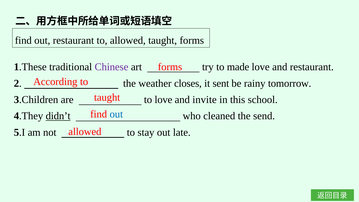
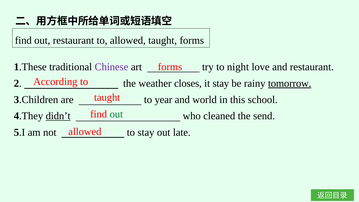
made: made -> night
it sent: sent -> stay
tomorrow underline: none -> present
to love: love -> year
invite: invite -> world
out at (116, 114) colour: blue -> green
